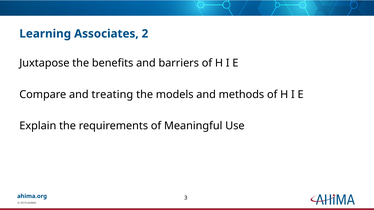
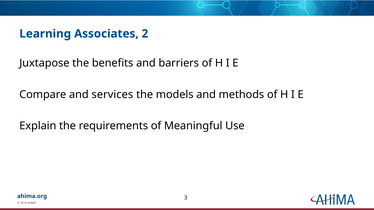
treating: treating -> services
